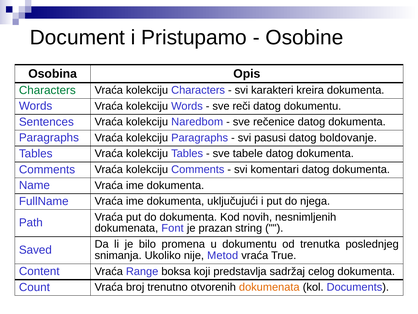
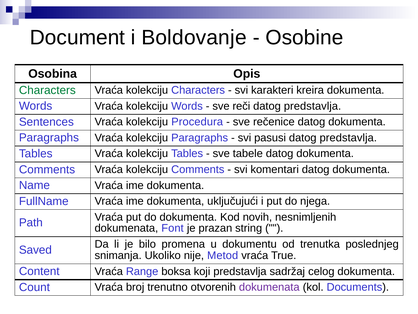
Pristupamo: Pristupamo -> Boldovanje
reči datog dokumentu: dokumentu -> predstavlja
Naredbom: Naredbom -> Procedura
pasusi datog boldovanje: boldovanje -> predstavlja
dokumenata at (269, 287) colour: orange -> purple
